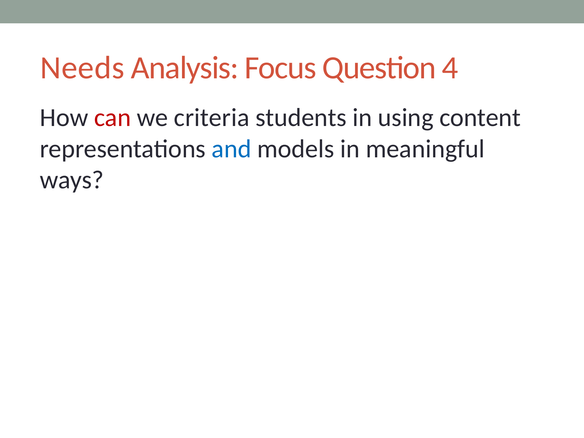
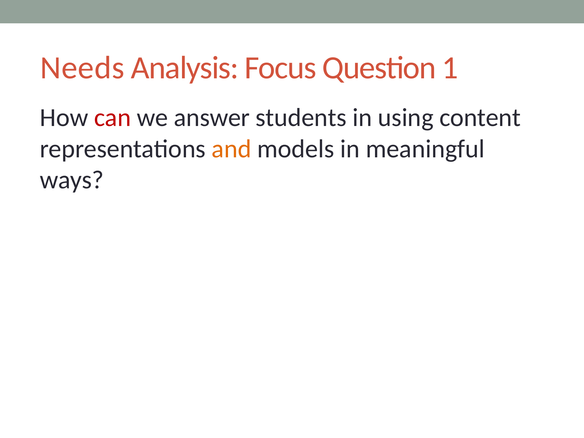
4: 4 -> 1
criteria: criteria -> answer
and colour: blue -> orange
